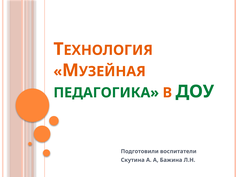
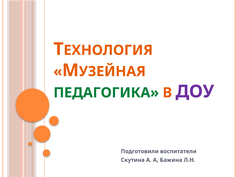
ДОУ colour: green -> purple
